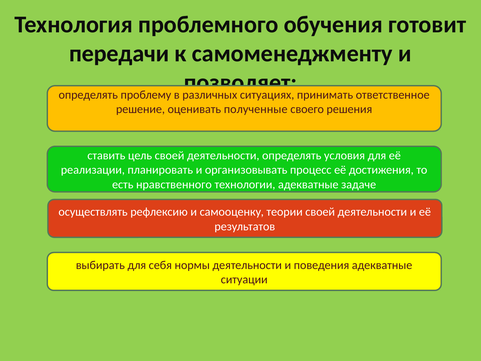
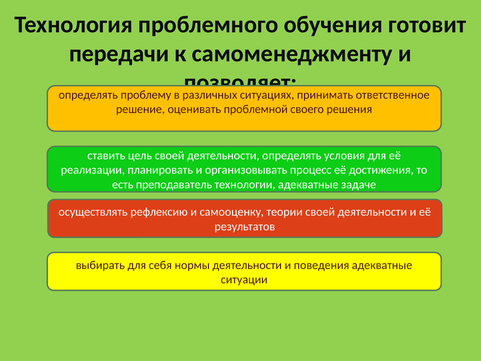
полученные: полученные -> проблемной
нравственного: нравственного -> преподаватель
